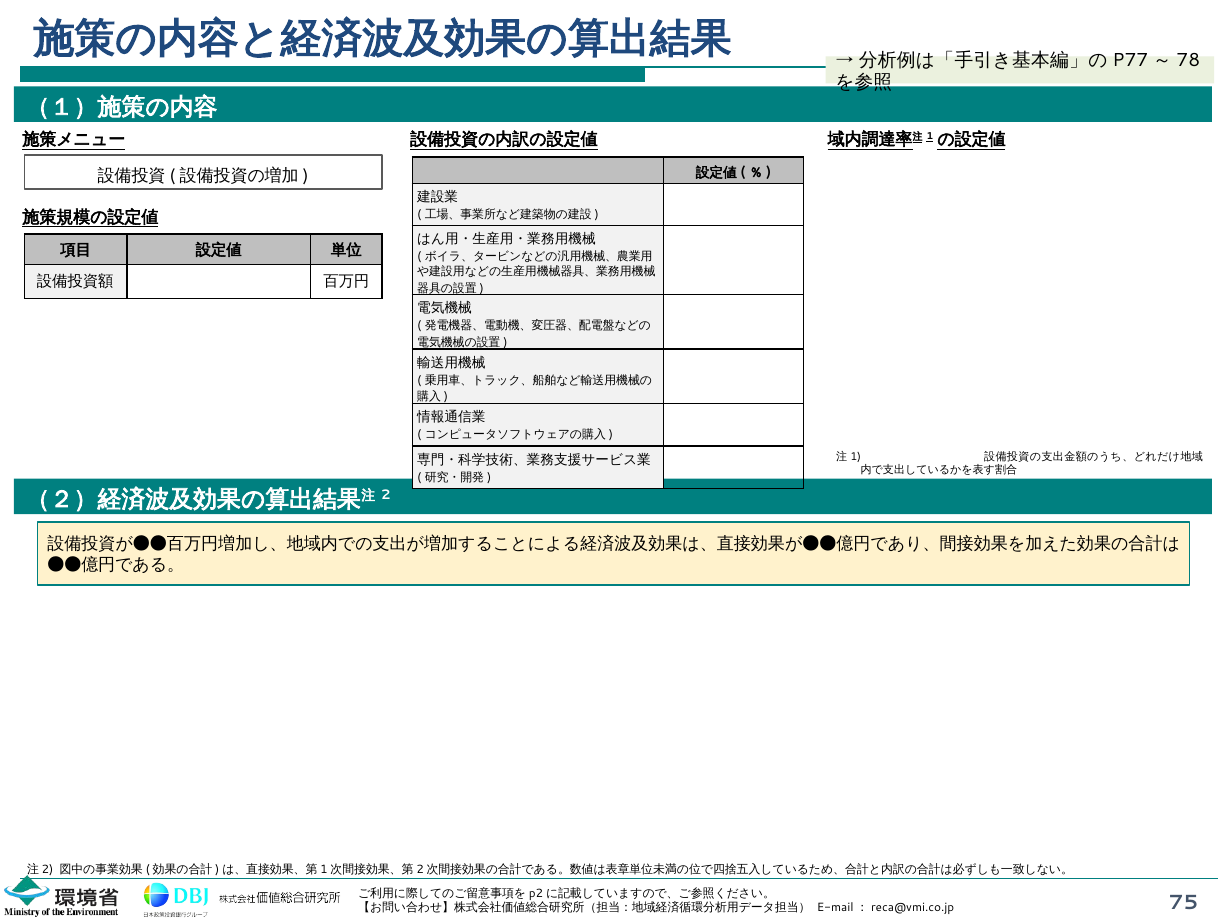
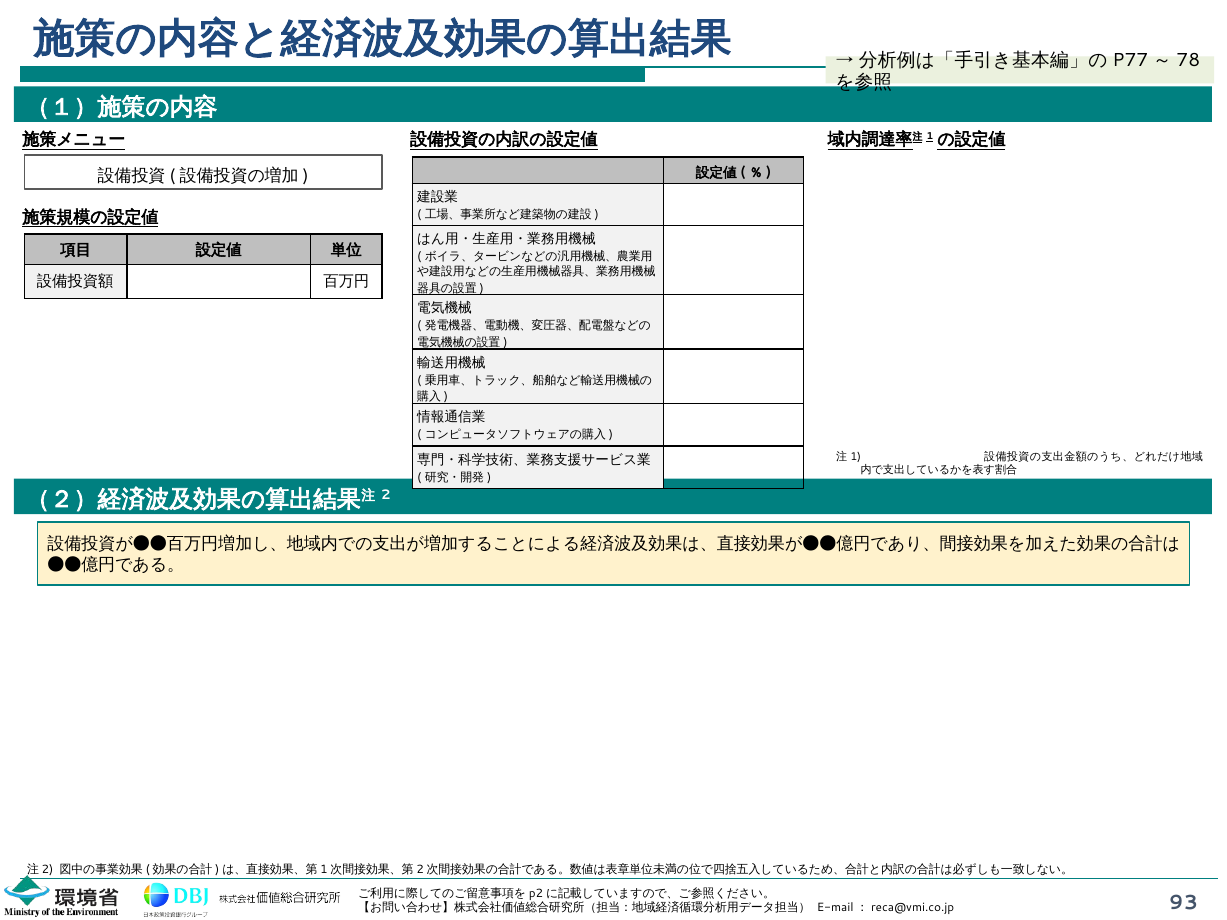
75: 75 -> 93
